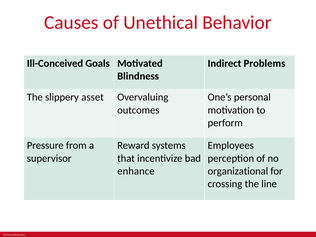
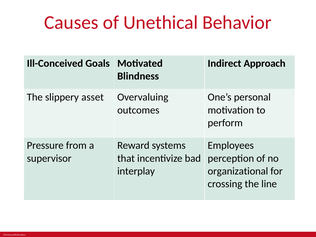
Problems: Problems -> Approach
enhance: enhance -> interplay
